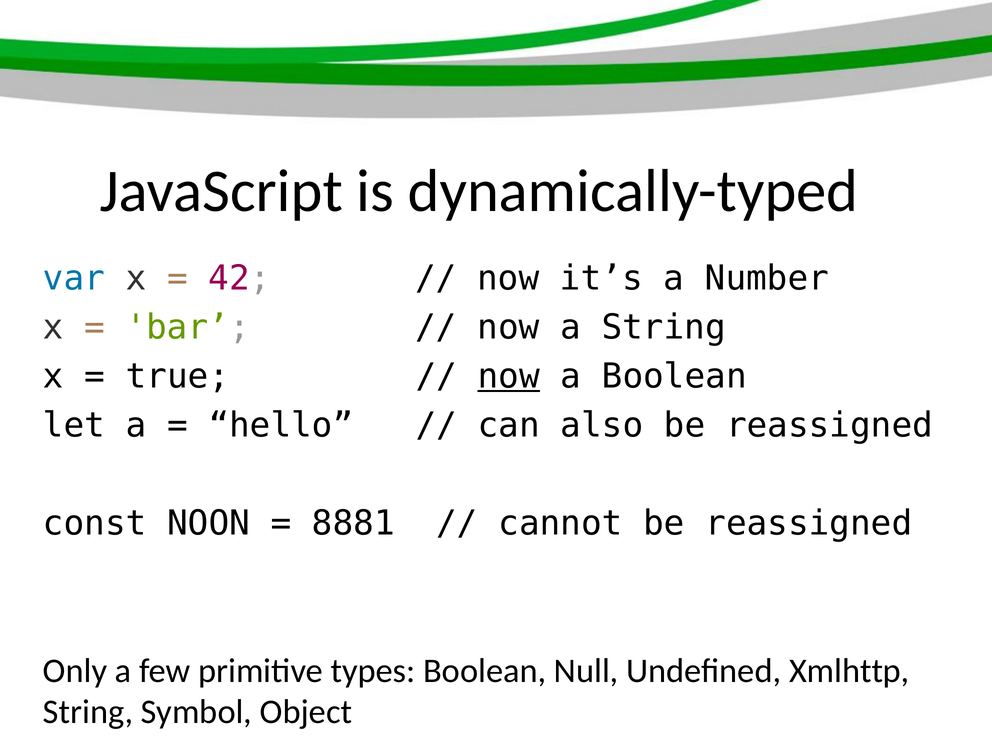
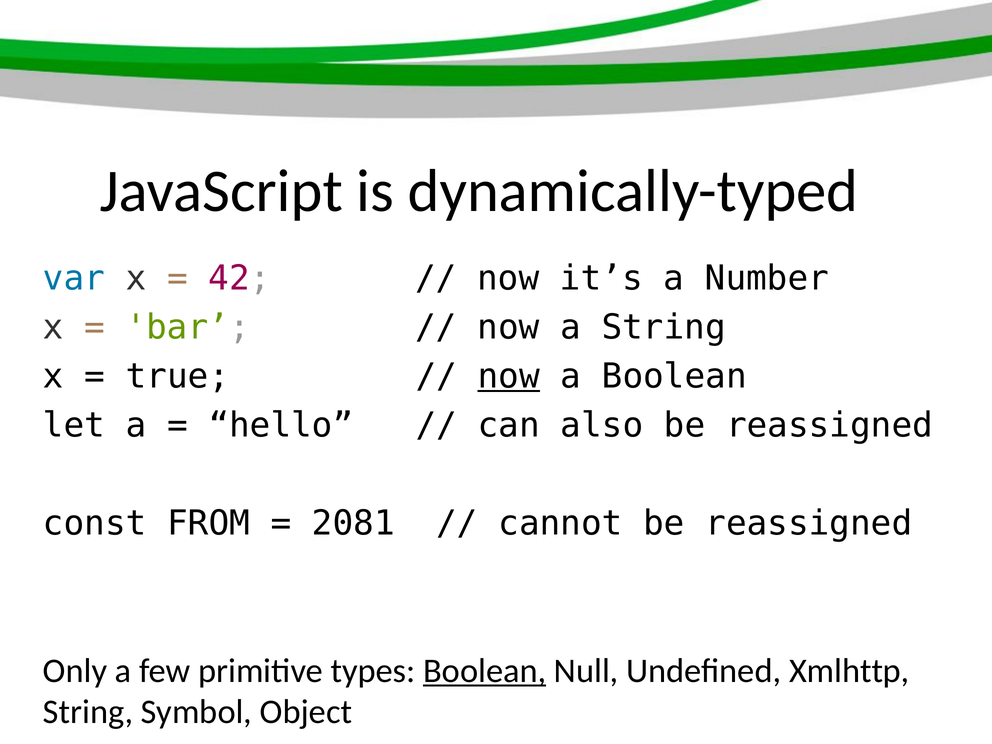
NOON: NOON -> FROM
8881: 8881 -> 2081
Boolean at (485, 671) underline: none -> present
